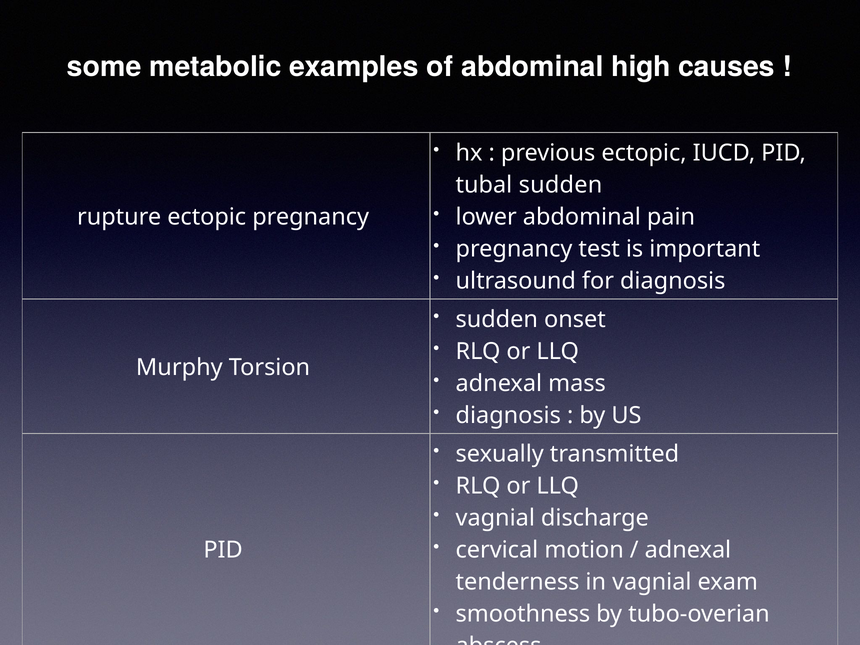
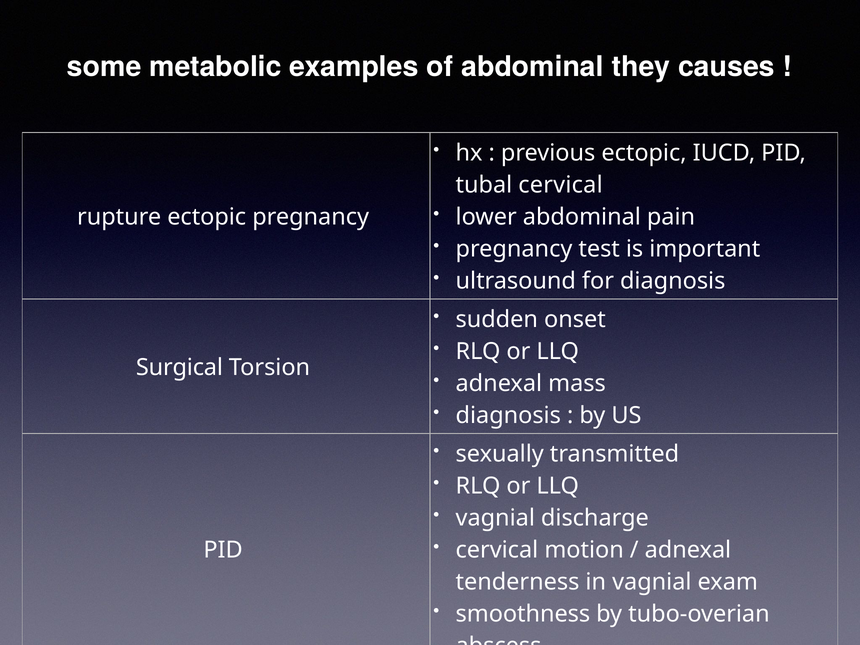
high: high -> they
tubal sudden: sudden -> cervical
Murphy: Murphy -> Surgical
